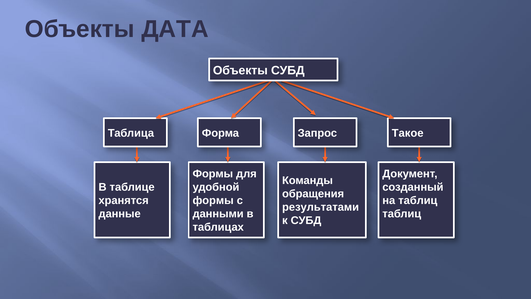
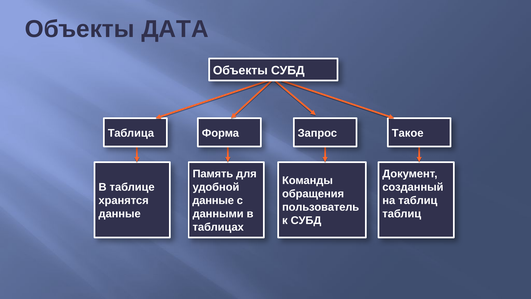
Формы at (213, 174): Формы -> Память
формы at (213, 200): формы -> данные
результатами: результатами -> пользователь
